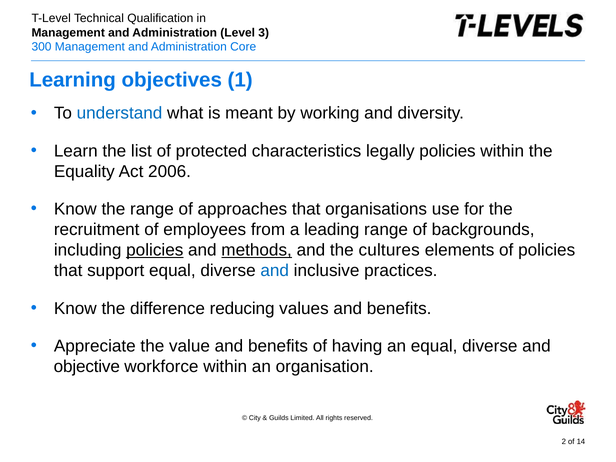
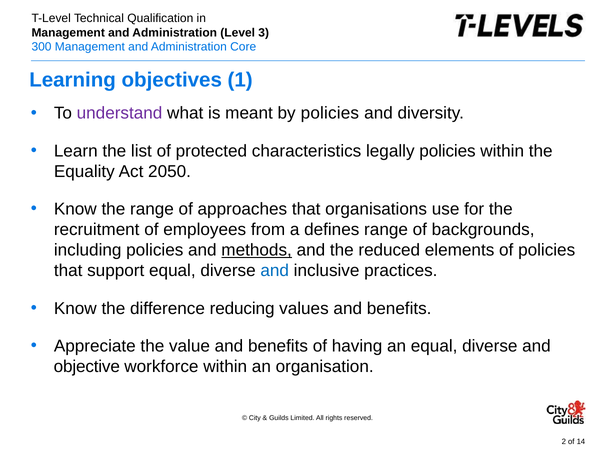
understand colour: blue -> purple
by working: working -> policies
2006: 2006 -> 2050
leading: leading -> defines
policies at (155, 250) underline: present -> none
cultures: cultures -> reduced
